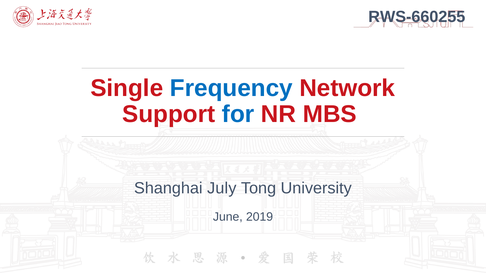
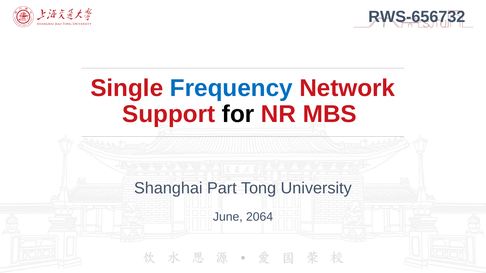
RWS-660255: RWS-660255 -> RWS-656732
for colour: blue -> black
July: July -> Part
2019: 2019 -> 2064
